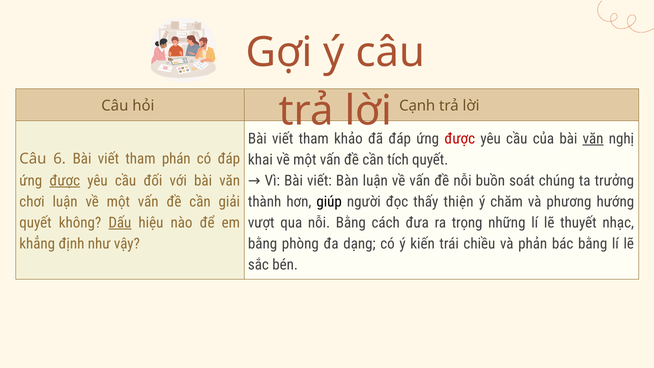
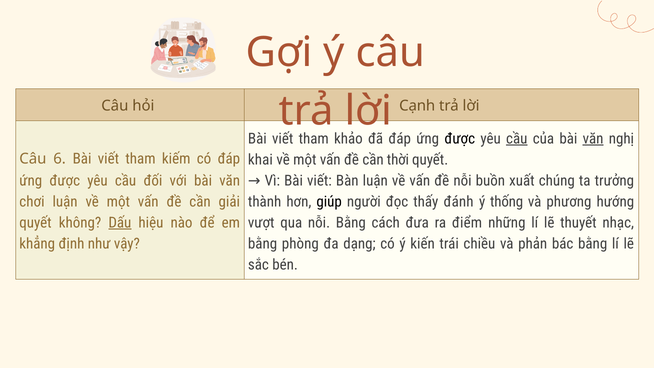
được at (460, 139) colour: red -> black
cầu at (517, 139) underline: none -> present
tích: tích -> thời
phán: phán -> kiếm
soát: soát -> xuất
được at (65, 181) underline: present -> none
thiện: thiện -> đánh
chăm: chăm -> thống
trọng: trọng -> điểm
